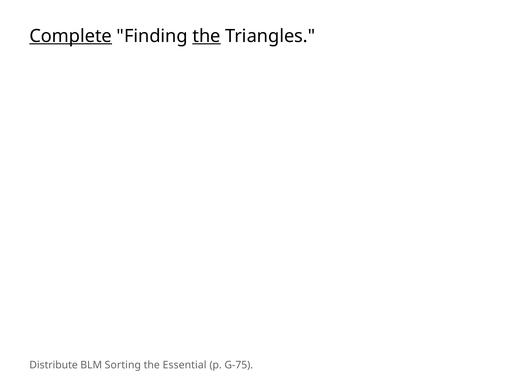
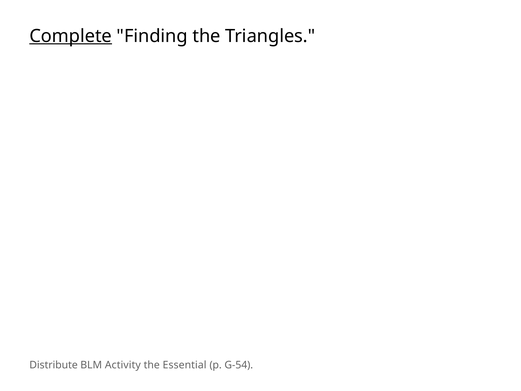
the at (207, 36) underline: present -> none
Sorting: Sorting -> Activity
G-75: G-75 -> G-54
